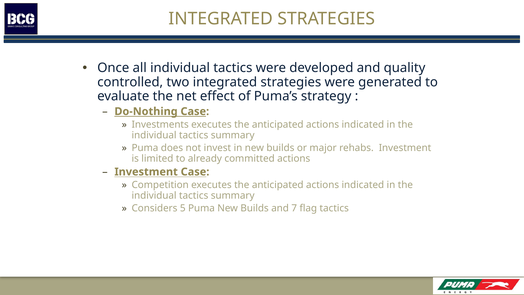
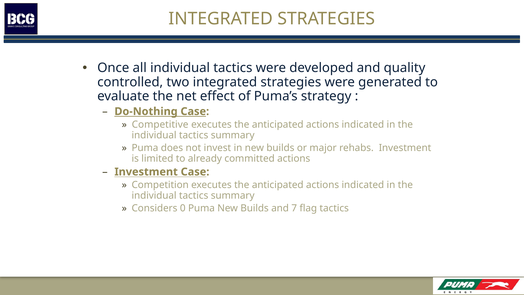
Investments: Investments -> Competitive
5: 5 -> 0
